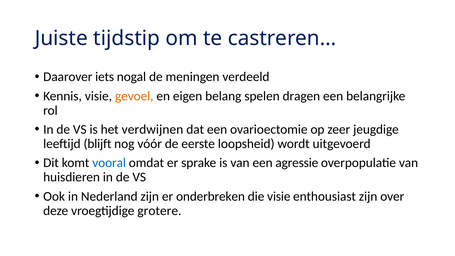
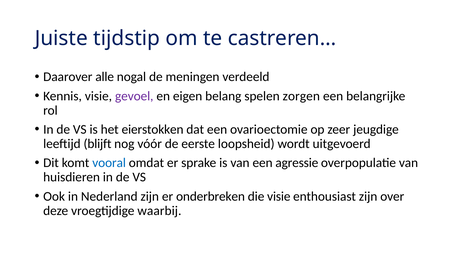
iets: iets -> alle
gevoel colour: orange -> purple
dragen: dragen -> zorgen
verdwijnen: verdwijnen -> eierstokken
grotere: grotere -> waarbij
